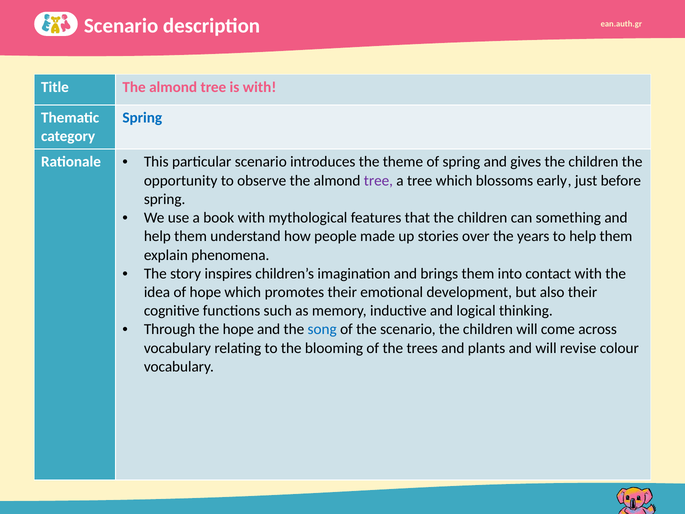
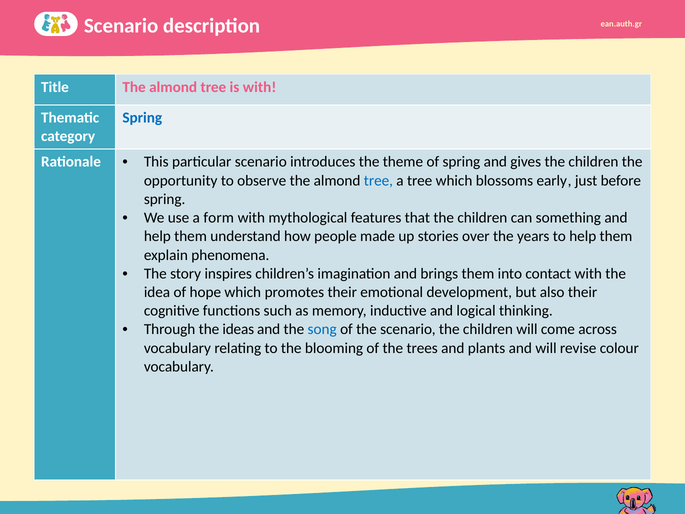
tree at (378, 180) colour: purple -> blue
book: book -> form
the hope: hope -> ideas
